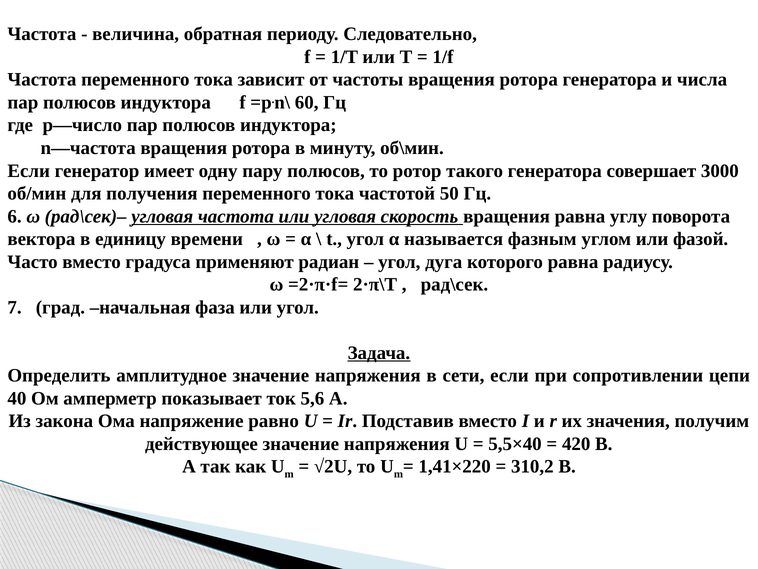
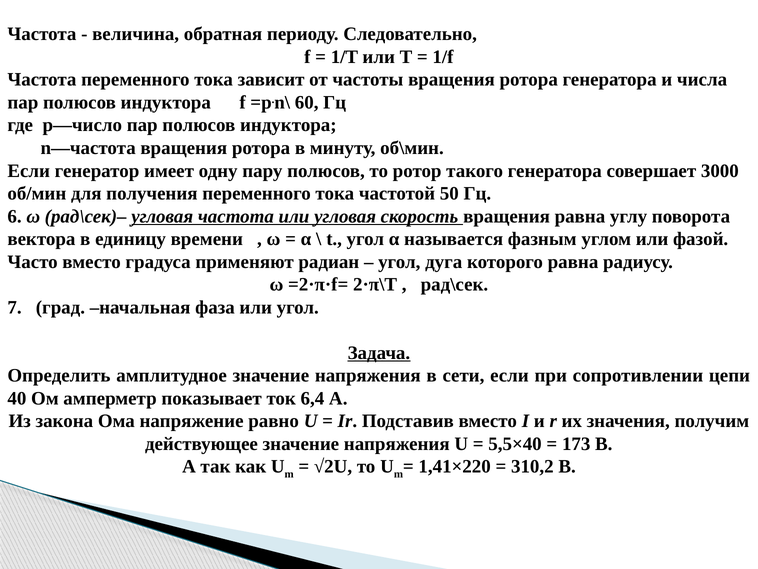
5,6: 5,6 -> 6,4
420: 420 -> 173
